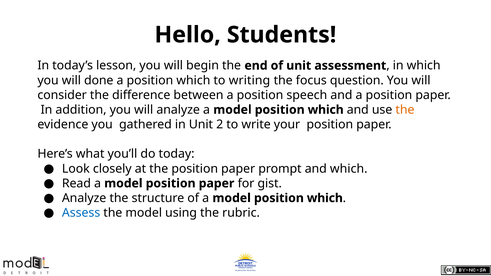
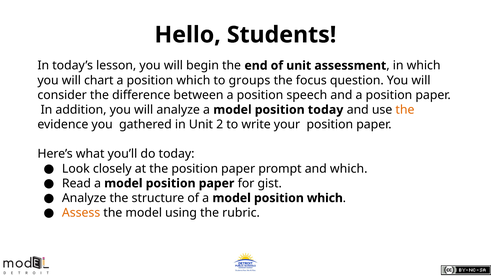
done: done -> chart
writing: writing -> groups
which at (326, 110): which -> today
Assess colour: blue -> orange
